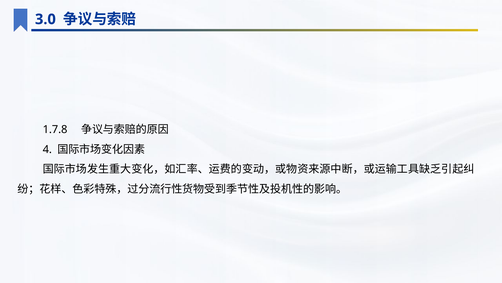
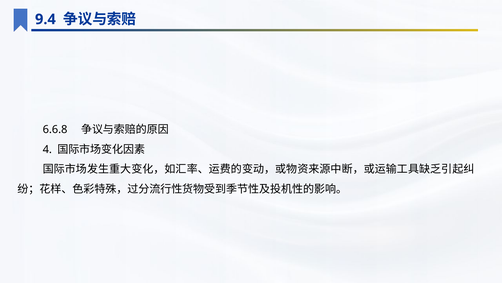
3.0: 3.0 -> 9.4
1.7.8: 1.7.8 -> 6.6.8
